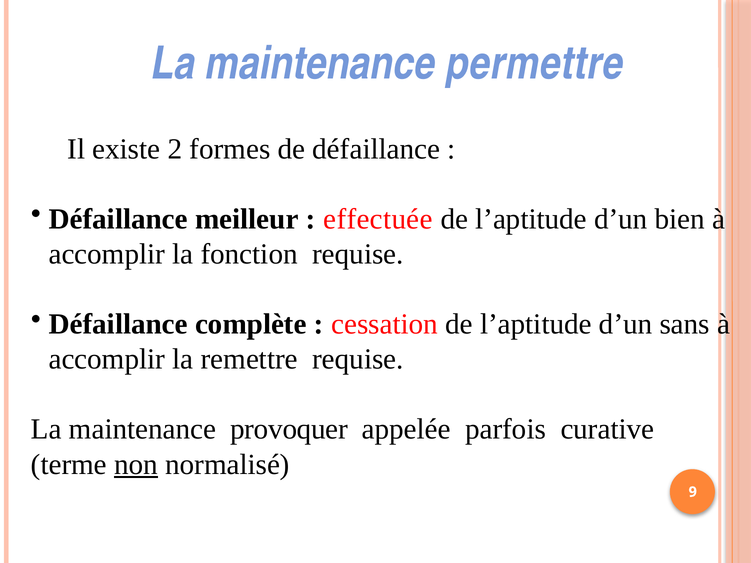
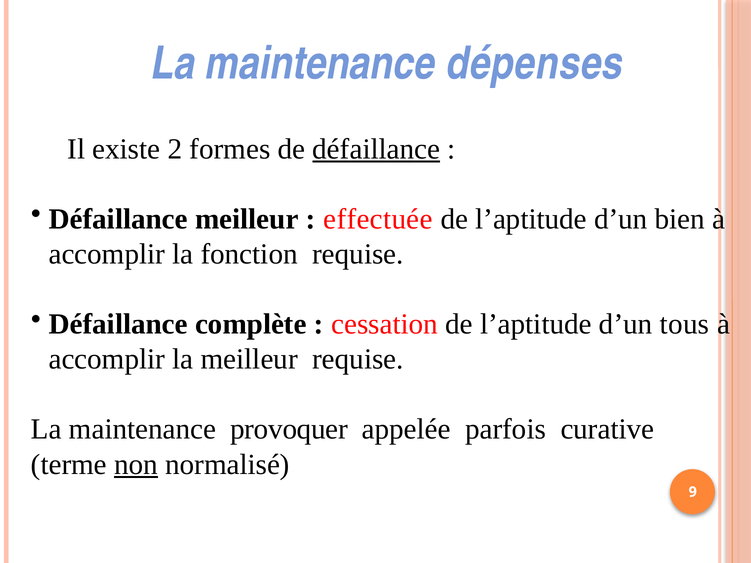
permettre: permettre -> dépenses
défaillance at (376, 149) underline: none -> present
sans: sans -> tous
la remettre: remettre -> meilleur
